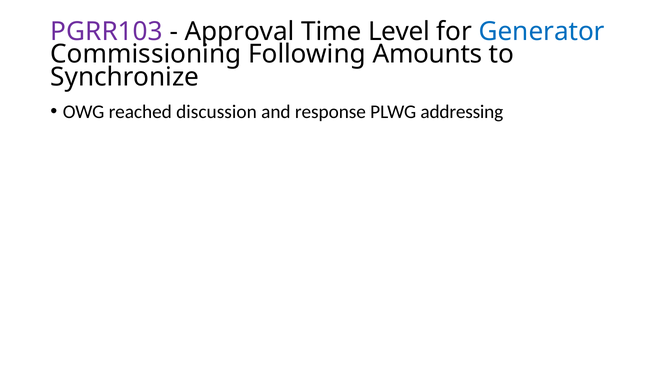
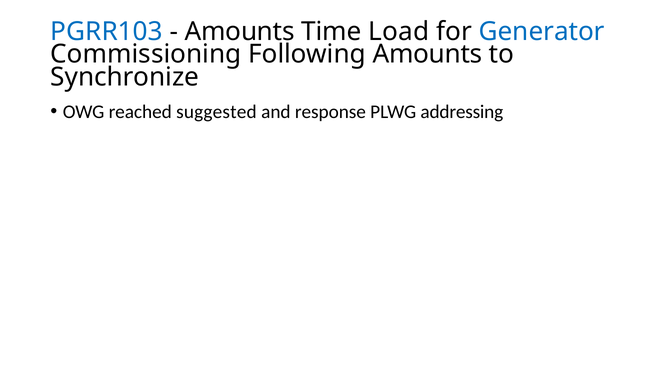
PGRR103 colour: purple -> blue
Approval at (240, 32): Approval -> Amounts
Level: Level -> Load
discussion: discussion -> suggested
